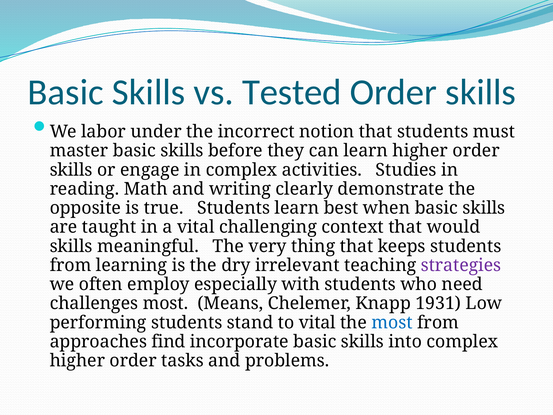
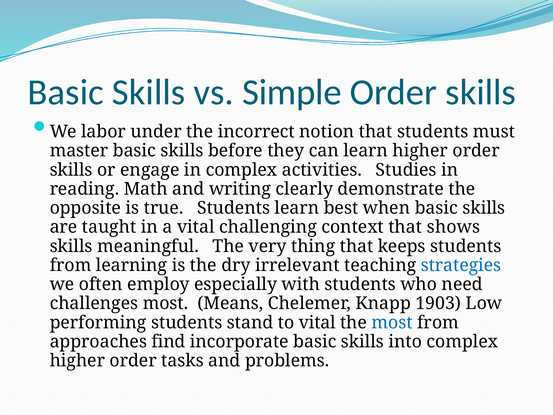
Tested: Tested -> Simple
would: would -> shows
strategies colour: purple -> blue
1931: 1931 -> 1903
